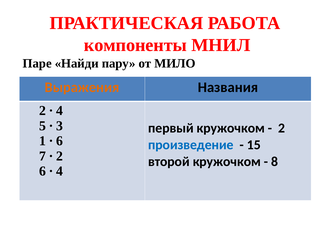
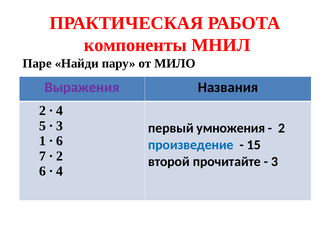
Выражения colour: orange -> purple
первый кружочком: кружочком -> умножения
второй кружочком: кружочком -> прочитайте
8 at (275, 162): 8 -> 3
